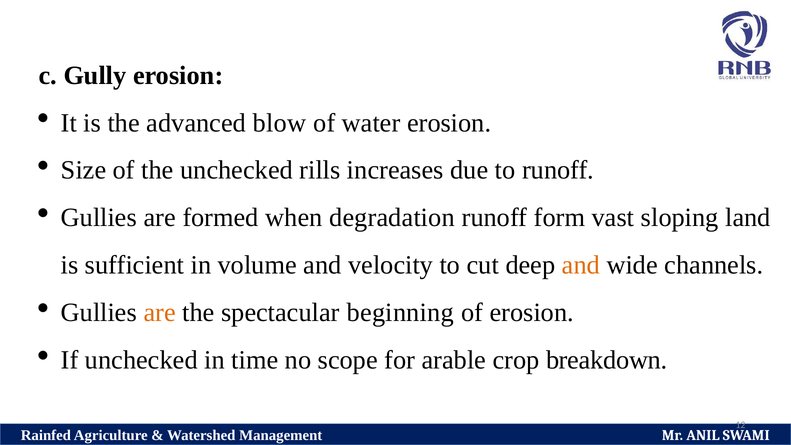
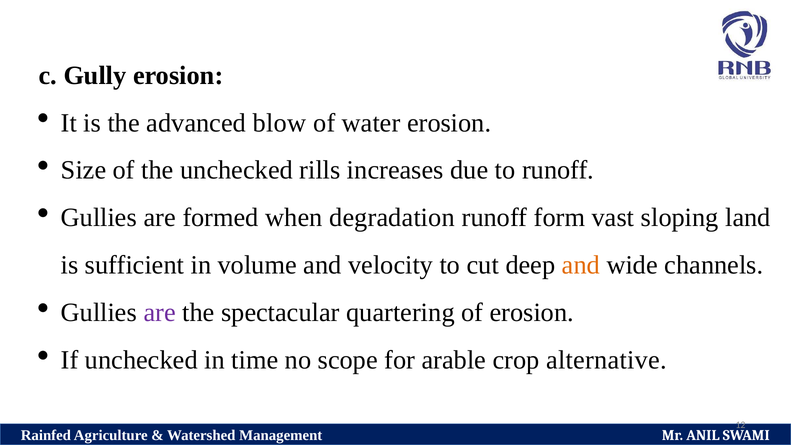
are at (160, 313) colour: orange -> purple
beginning: beginning -> quartering
breakdown: breakdown -> alternative
